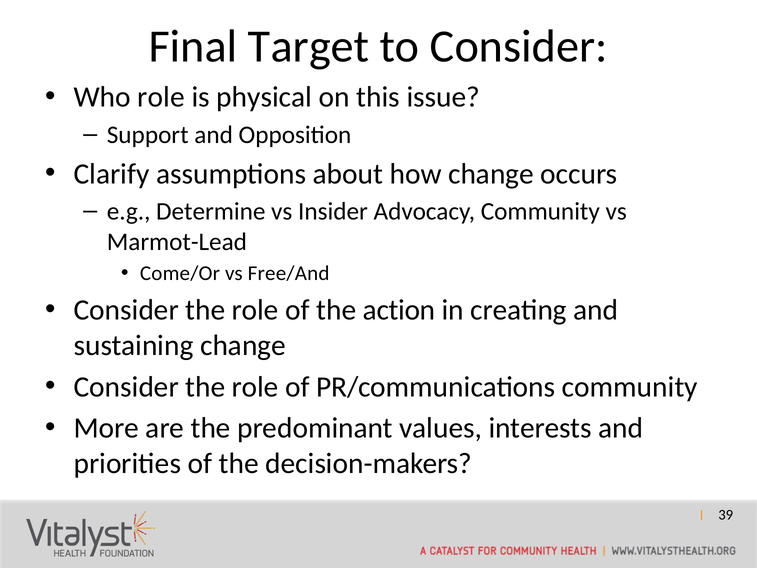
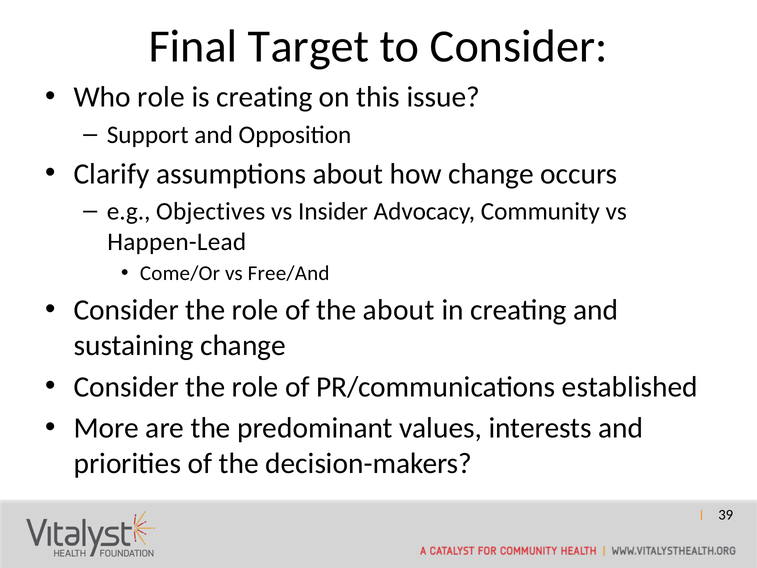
is physical: physical -> creating
Determine: Determine -> Objectives
Marmot-Lead: Marmot-Lead -> Happen-Lead
the action: action -> about
PR/communications community: community -> established
